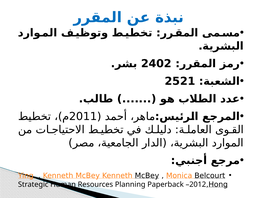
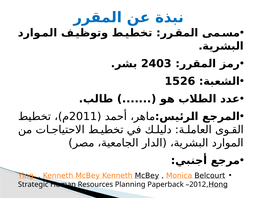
2402: 2402 -> 2403
2521: 2521 -> 1526
